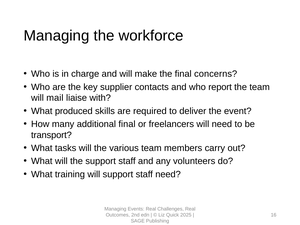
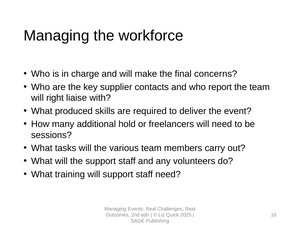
mail: mail -> right
additional final: final -> hold
transport: transport -> sessions
